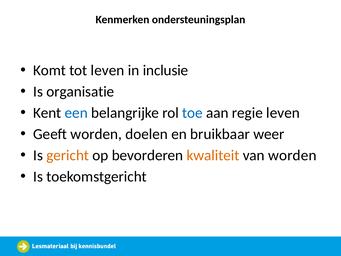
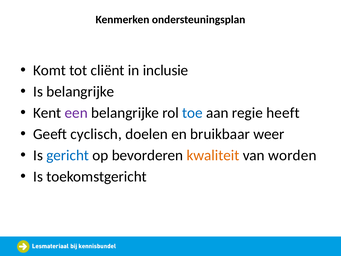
tot leven: leven -> cliënt
Is organisatie: organisatie -> belangrijke
een colour: blue -> purple
regie leven: leven -> heeft
Geeft worden: worden -> cyclisch
gericht colour: orange -> blue
